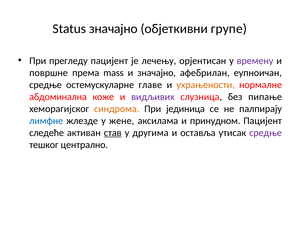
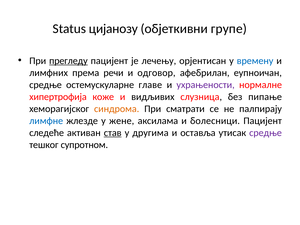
Status значајно: значајно -> цијанозу
прегледу underline: none -> present
времену colour: purple -> blue
површне: површне -> лимфних
mass: mass -> речи
и значајно: значајно -> одговор
ухрањености colour: orange -> purple
абдоминална: абдоминална -> хипертрофија
видљивих colour: purple -> black
јединица: јединица -> сматрати
принудном: принудном -> болесници
централно: централно -> супротном
